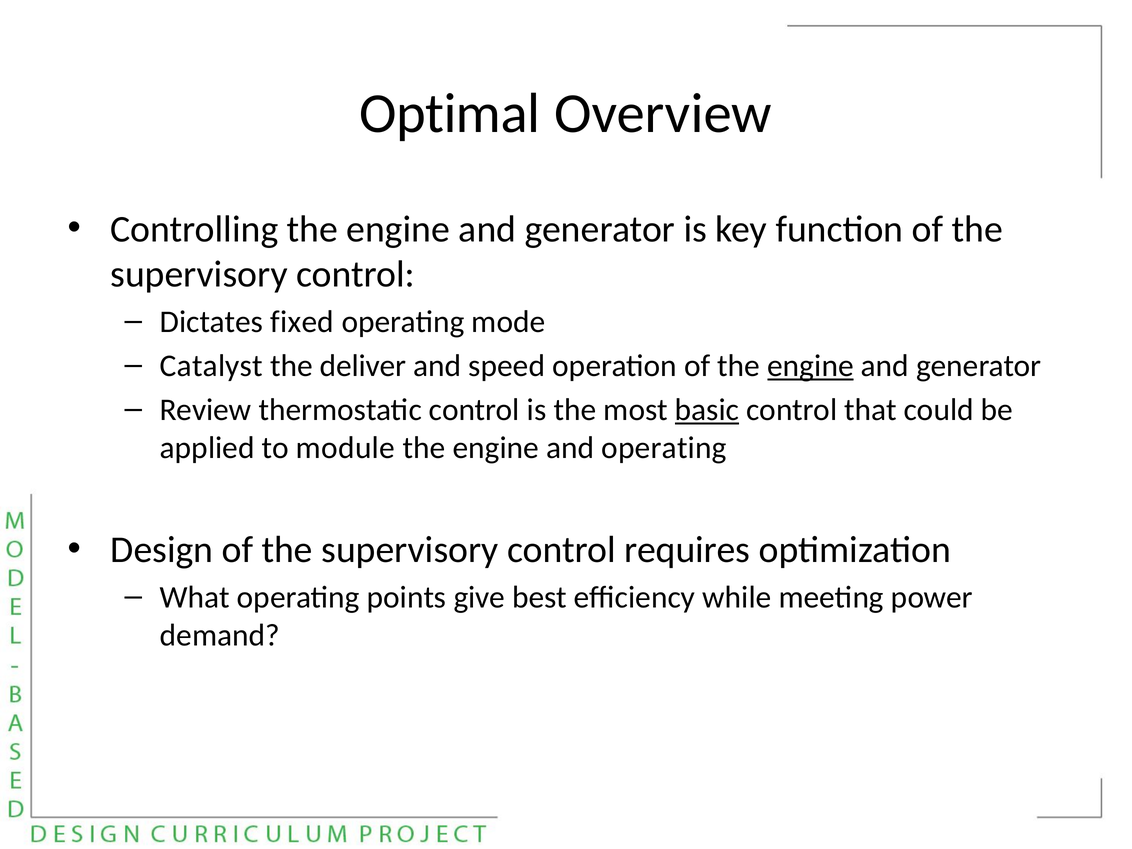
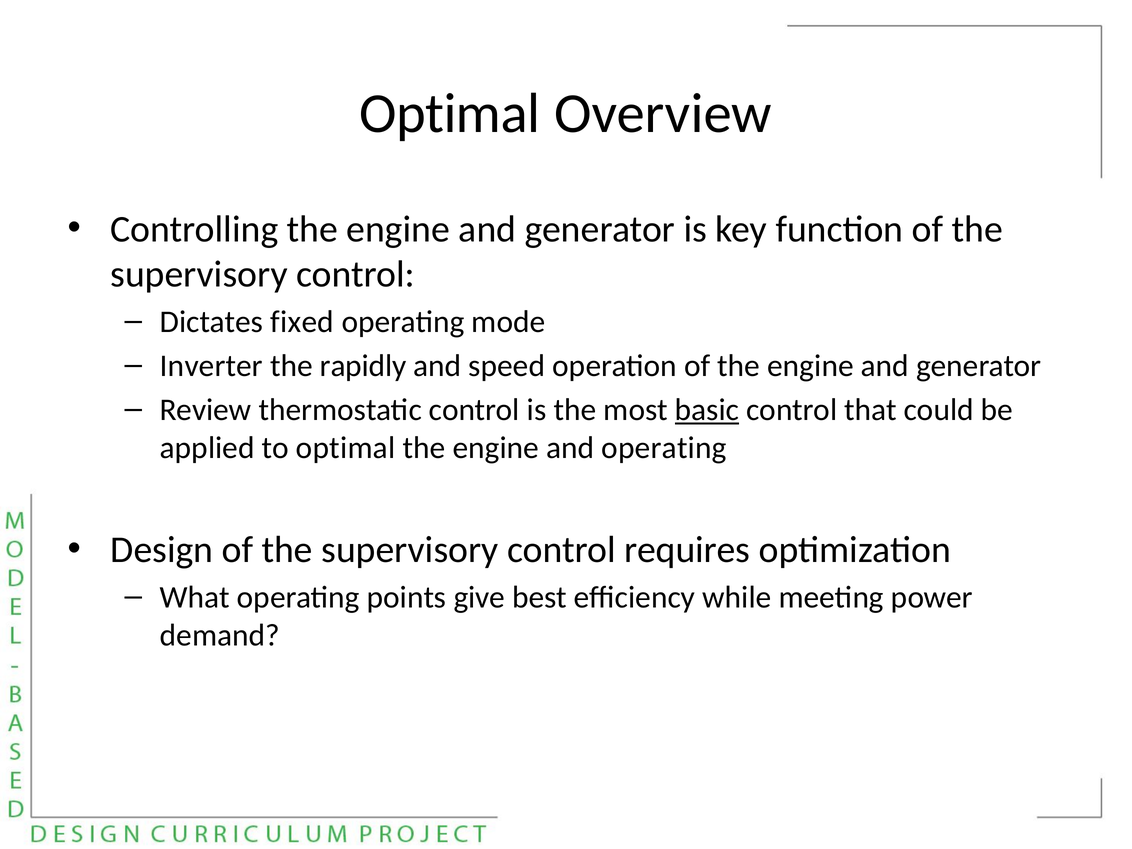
Catalyst: Catalyst -> Inverter
deliver: deliver -> rapidly
engine at (810, 366) underline: present -> none
to module: module -> optimal
